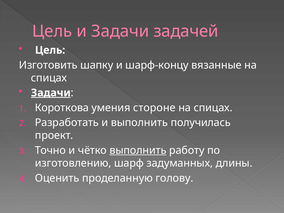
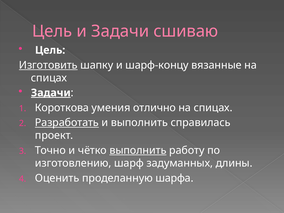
задачей: задачей -> сшиваю
Изготовить underline: none -> present
стороне: стороне -> отлично
Разработать underline: none -> present
получилась: получилась -> справилась
голову: голову -> шарфа
